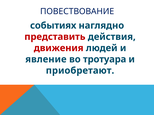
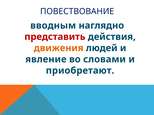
событиях: событиях -> вводным
движения colour: red -> orange
тротуара: тротуара -> словами
